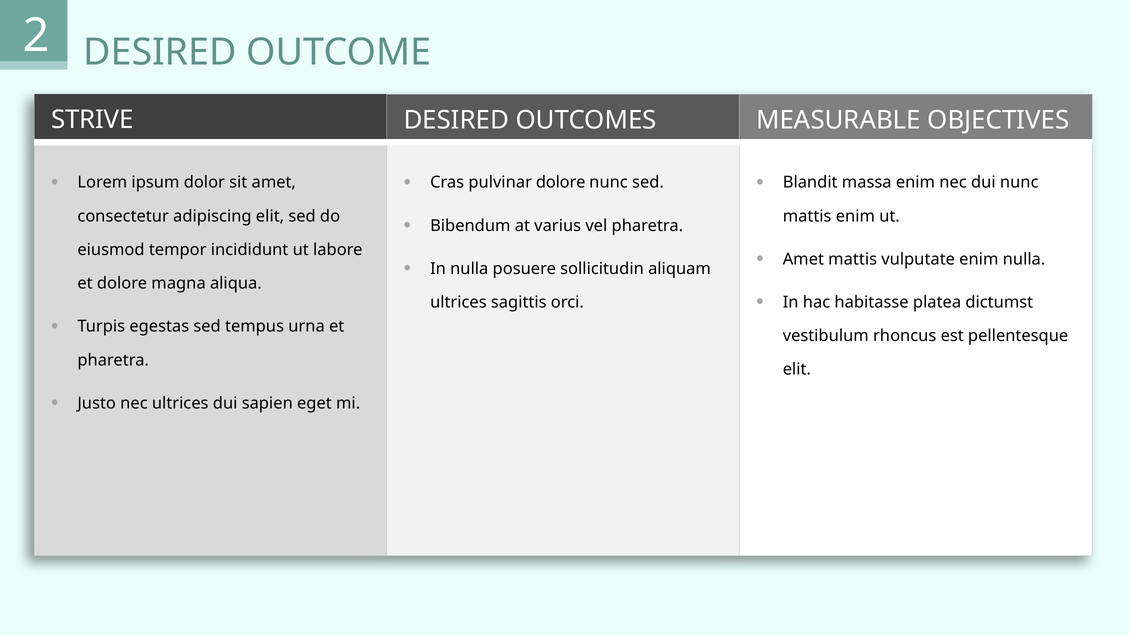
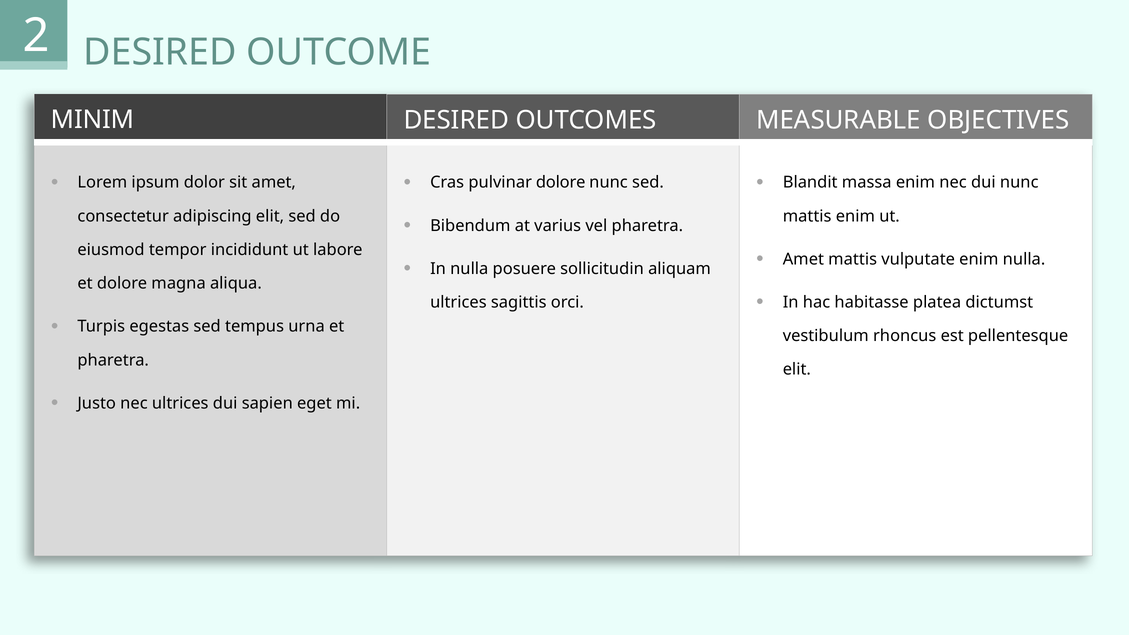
STRIVE: STRIVE -> MINIM
